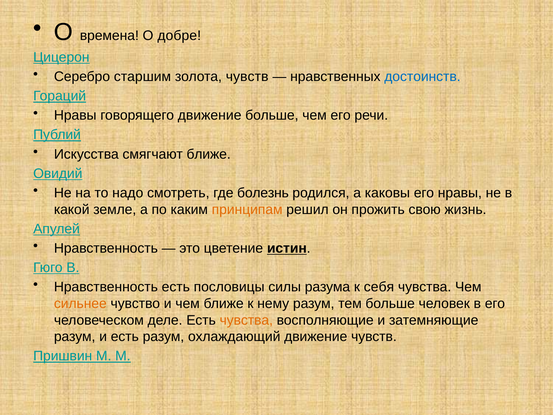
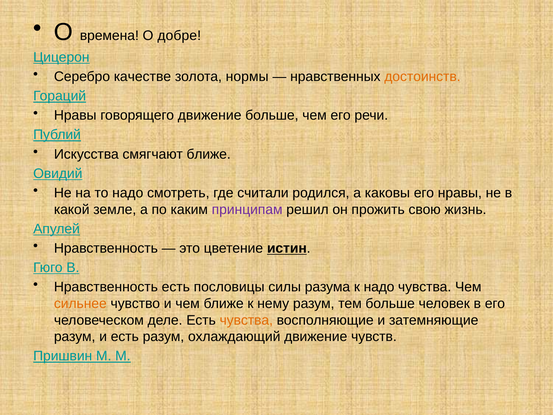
старшим: старшим -> качестве
золота чувств: чувств -> нормы
достоинств colour: blue -> orange
болезнь: болезнь -> считали
принципам colour: orange -> purple
к себя: себя -> надо
